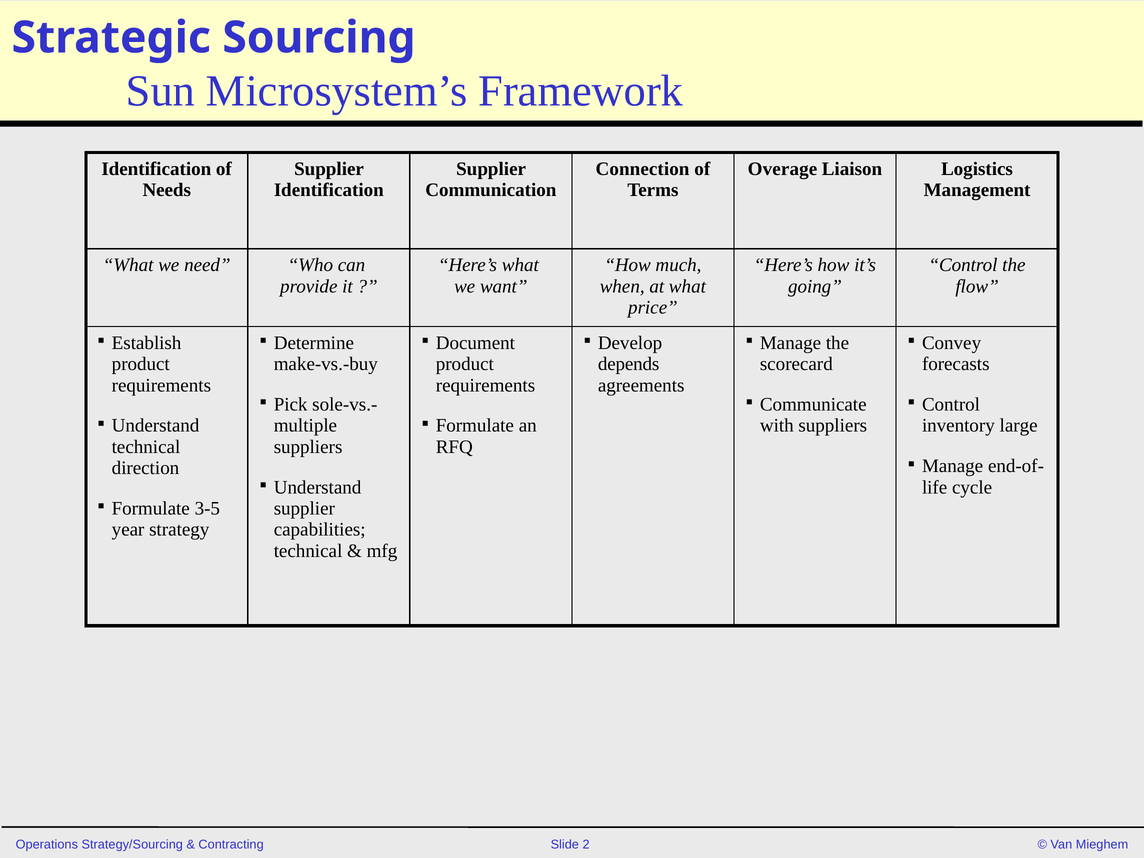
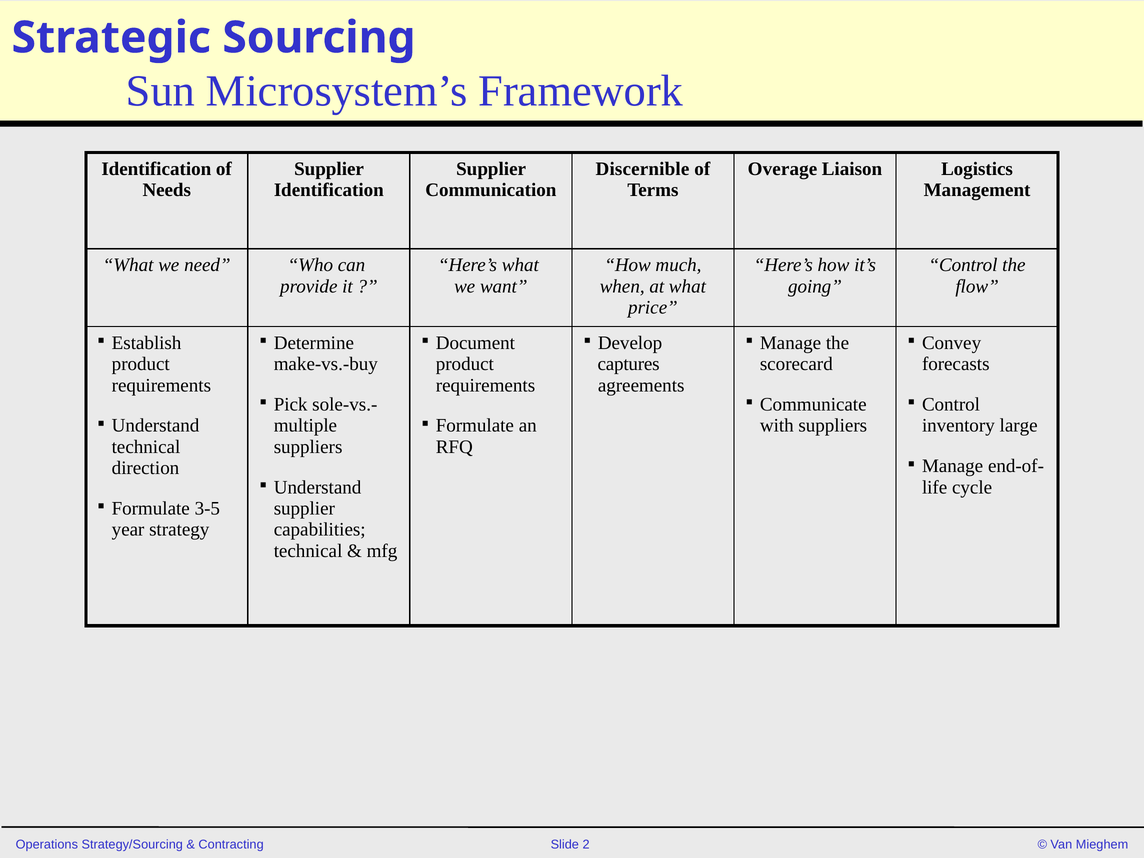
Connection: Connection -> Discernible
depends: depends -> captures
